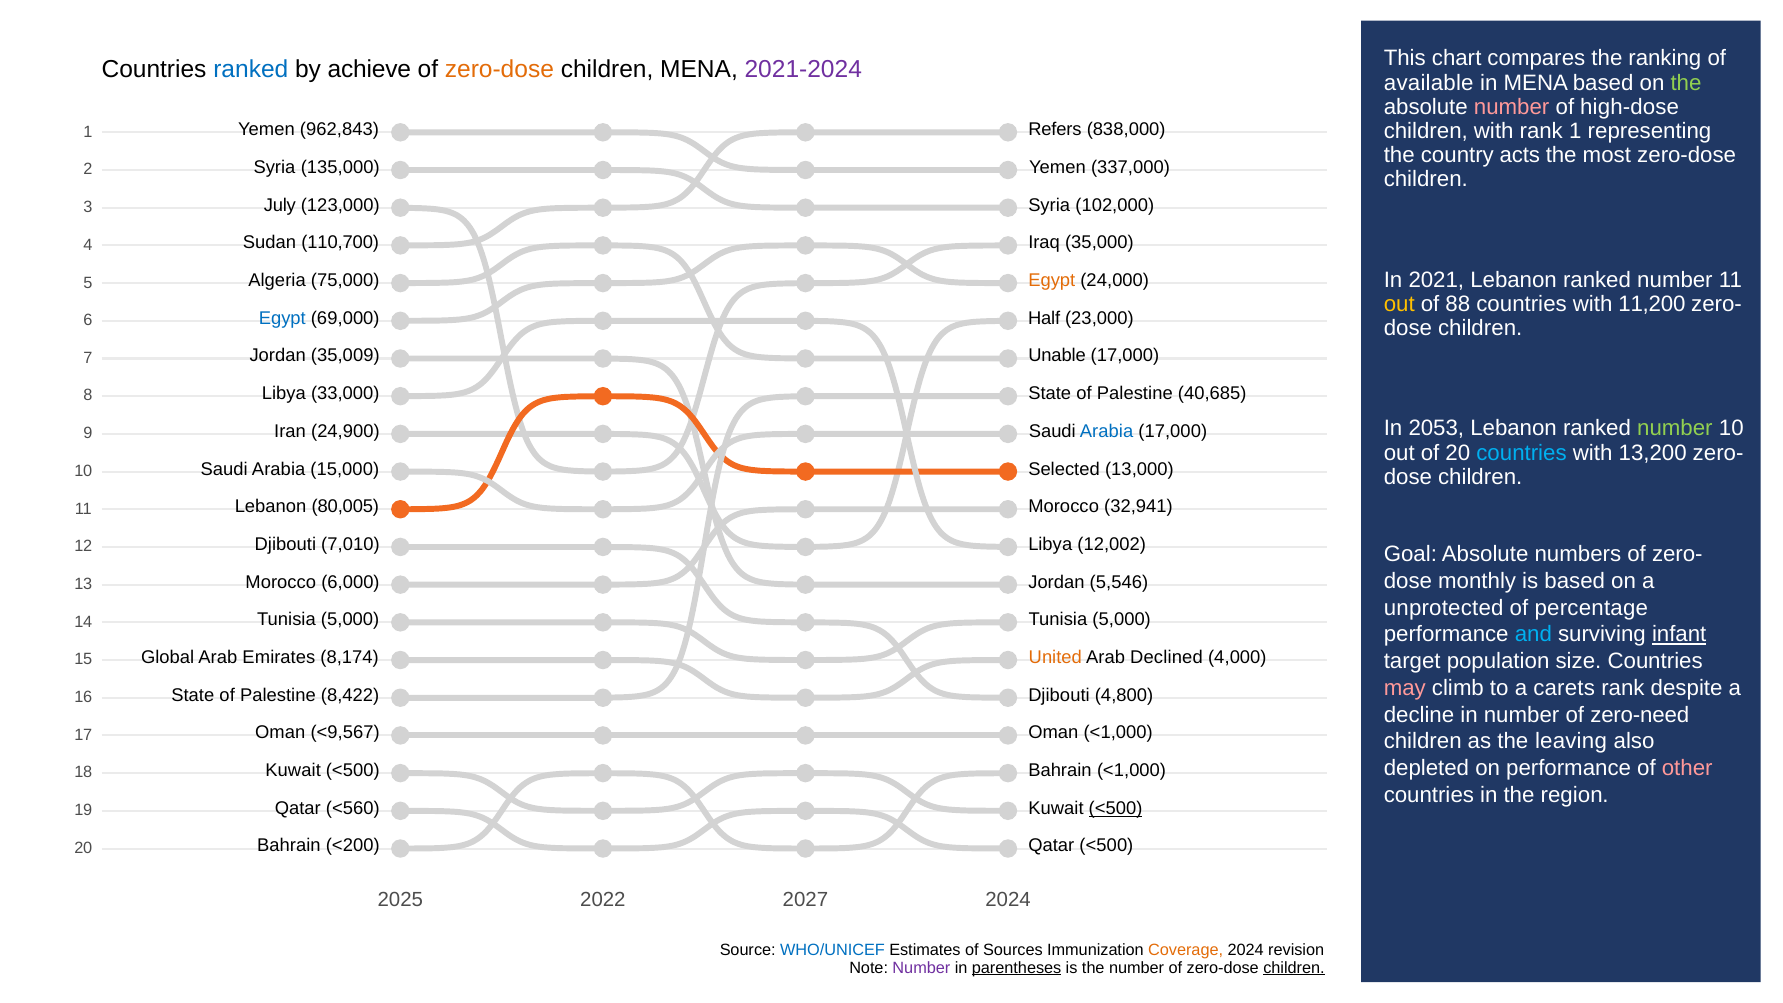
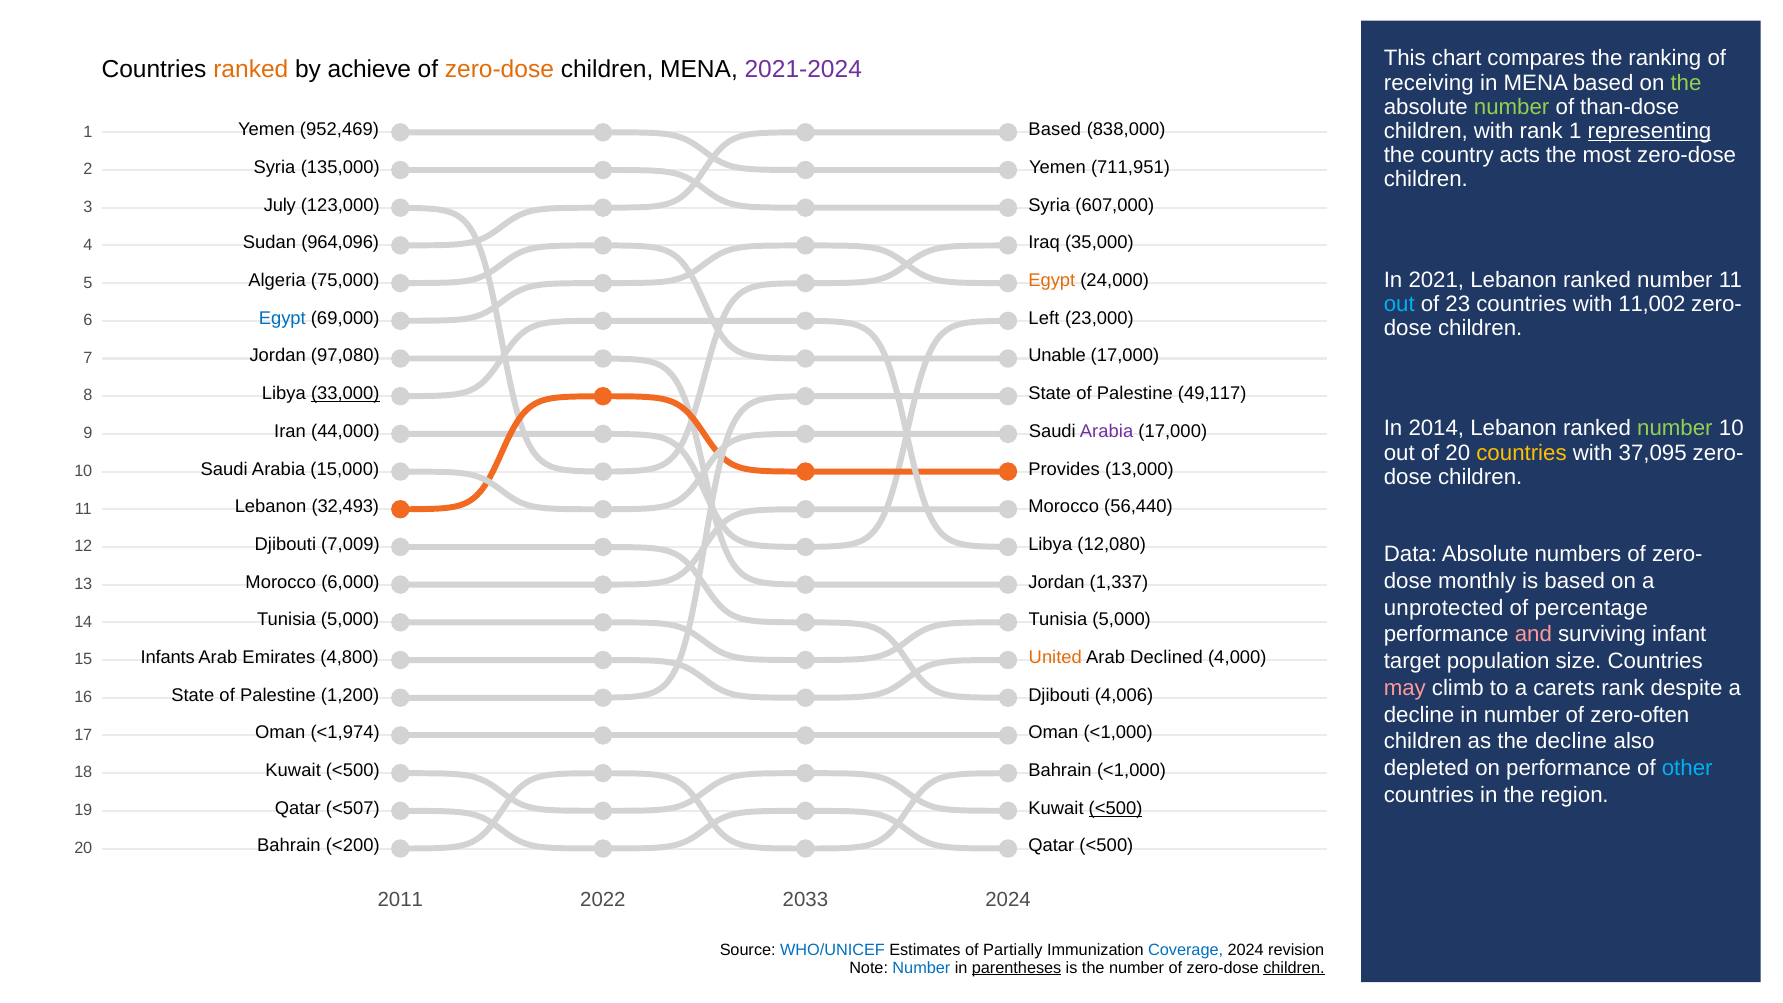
ranked at (251, 69) colour: blue -> orange
available: available -> receiving
number at (1512, 107) colour: pink -> light green
high-dose: high-dose -> than-dose
representing underline: none -> present
962,843: 962,843 -> 952,469
Refers at (1055, 130): Refers -> Based
337,000: 337,000 -> 711,951
102,000: 102,000 -> 607,000
110,700: 110,700 -> 964,096
out at (1399, 304) colour: yellow -> light blue
88: 88 -> 23
11,200: 11,200 -> 11,002
Half: Half -> Left
35,009: 35,009 -> 97,080
33,000 underline: none -> present
40,685: 40,685 -> 49,117
2053: 2053 -> 2014
24,900: 24,900 -> 44,000
Arabia at (1107, 431) colour: blue -> purple
countries at (1522, 453) colour: light blue -> yellow
13,200: 13,200 -> 37,095
Selected: Selected -> Provides
80,005: 80,005 -> 32,493
32,941: 32,941 -> 56,440
7,010: 7,010 -> 7,009
12,002: 12,002 -> 12,080
Goal: Goal -> Data
5,546: 5,546 -> 1,337
and colour: light blue -> pink
infant underline: present -> none
Global: Global -> Infants
8,174: 8,174 -> 4,800
8,422: 8,422 -> 1,200
4,800: 4,800 -> 4,006
zero-need: zero-need -> zero-often
<9,567: <9,567 -> <1,974
the leaving: leaving -> decline
other colour: pink -> light blue
<560: <560 -> <507
2025: 2025 -> 2011
2027: 2027 -> 2033
Sources: Sources -> Partially
Coverage colour: orange -> blue
Number at (921, 968) colour: purple -> blue
